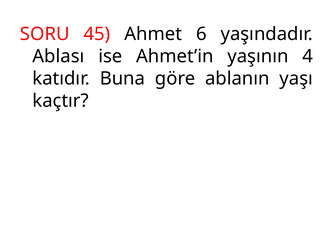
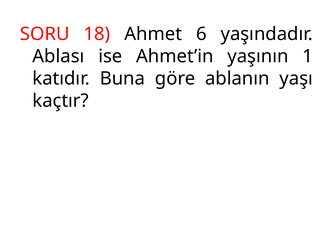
45: 45 -> 18
4: 4 -> 1
